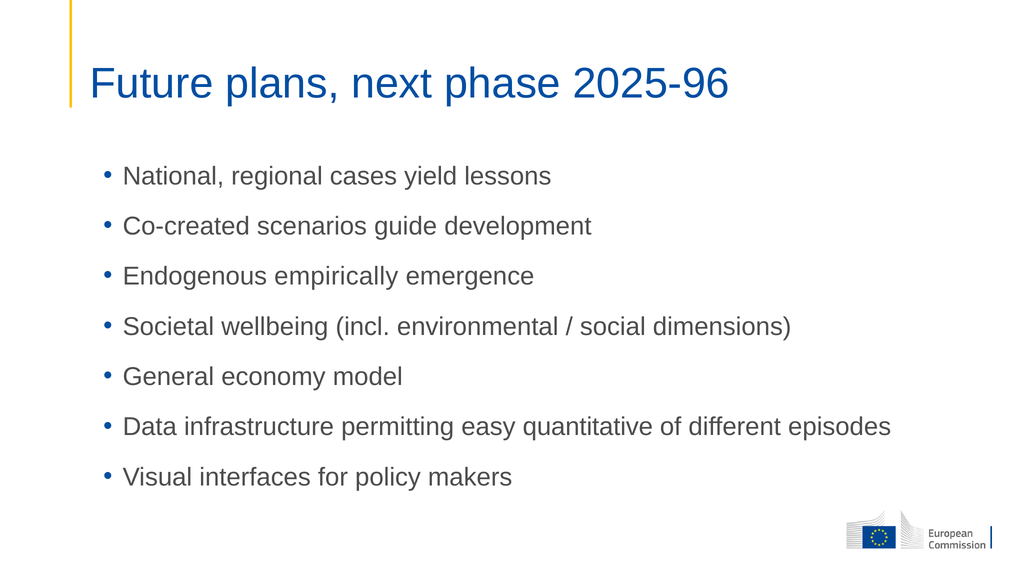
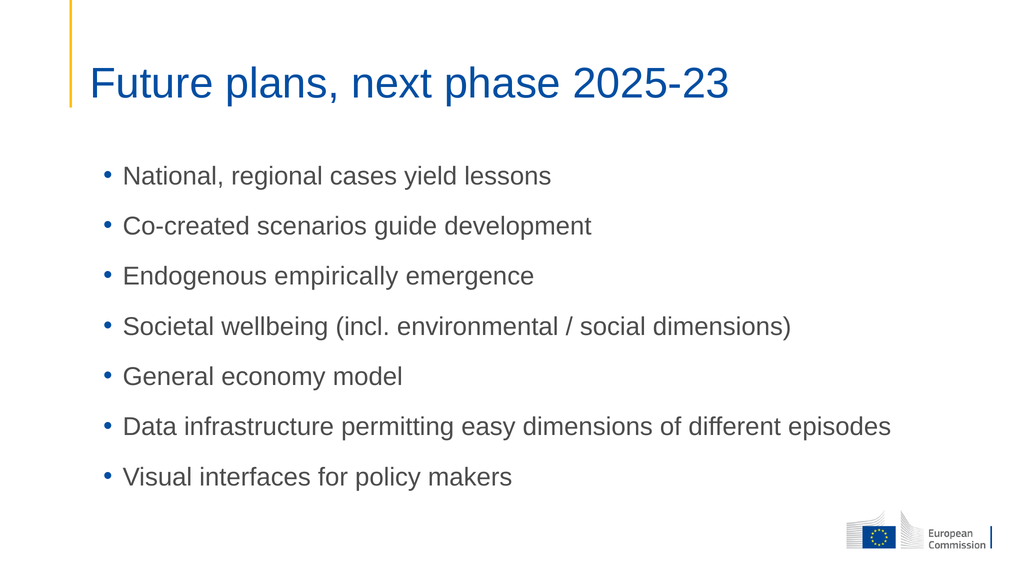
2025-96: 2025-96 -> 2025-23
easy quantitative: quantitative -> dimensions
